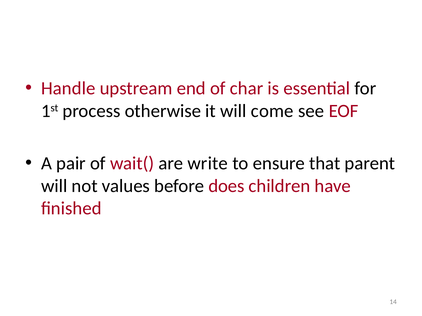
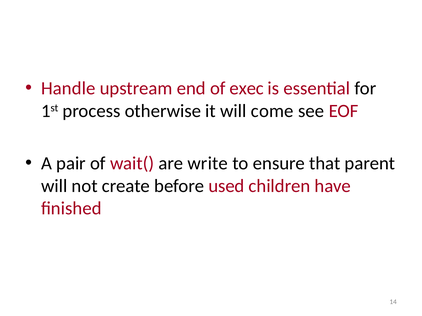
char: char -> exec
values: values -> create
does: does -> used
